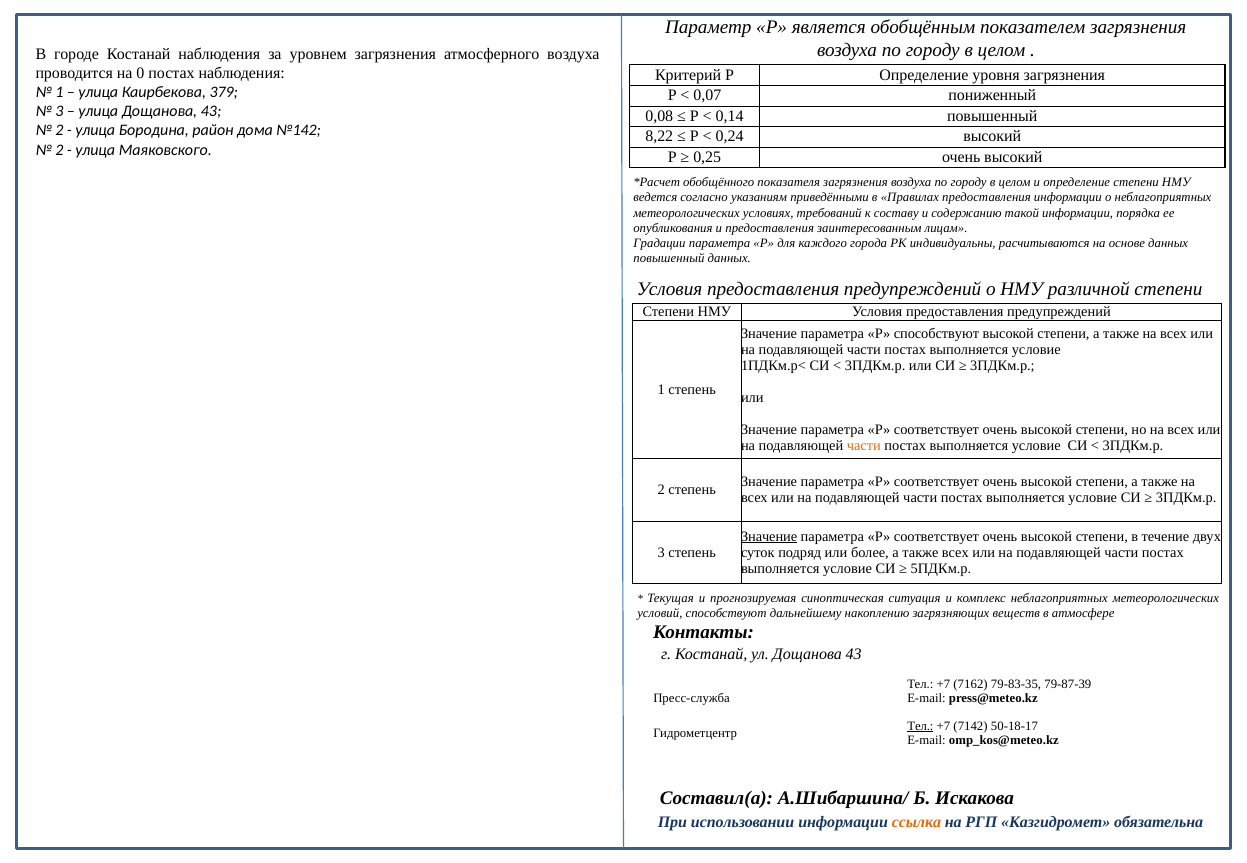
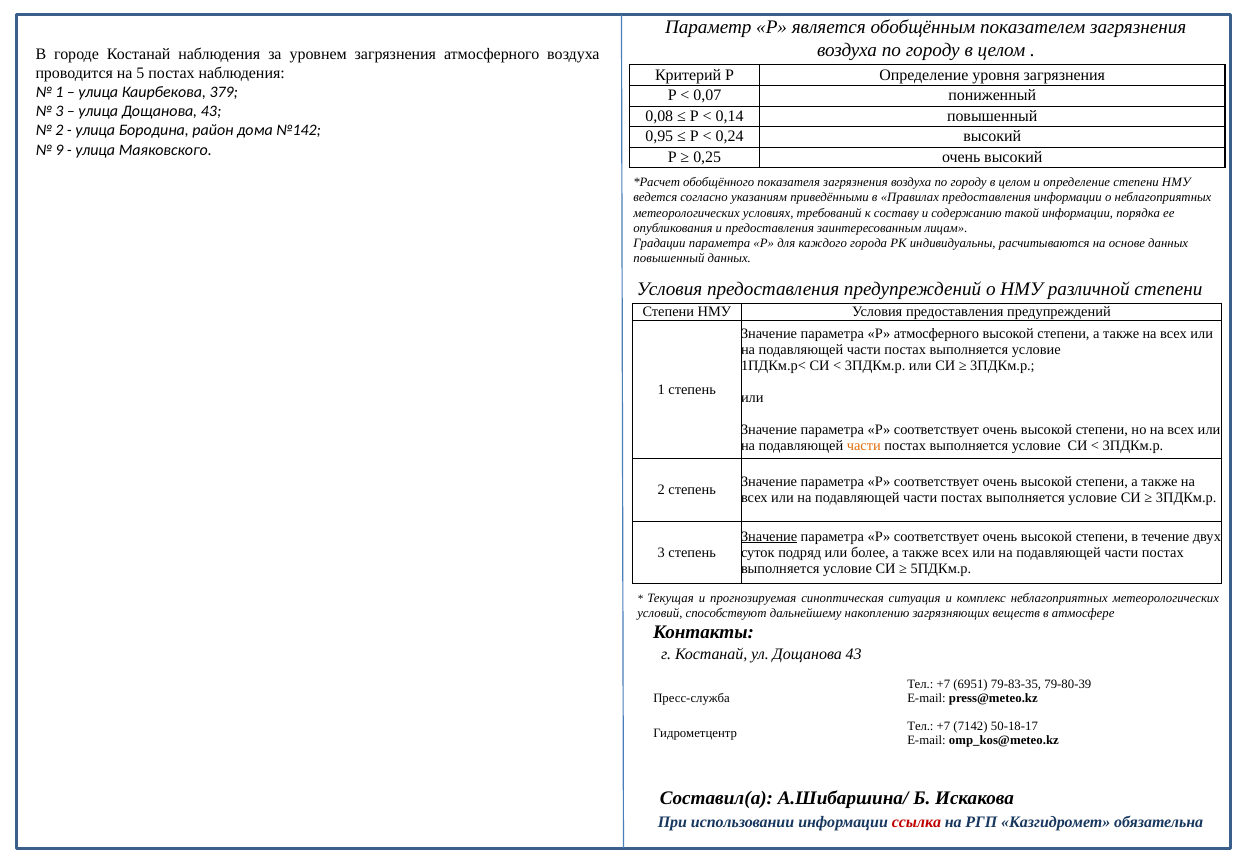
0: 0 -> 5
8,22: 8,22 -> 0,95
2 at (59, 150): 2 -> 9
Р способствуют: способствуют -> атмосферного
7162: 7162 -> 6951
79-87-39: 79-87-39 -> 79-80-39
Тел at (920, 726) underline: present -> none
ссылка colour: orange -> red
